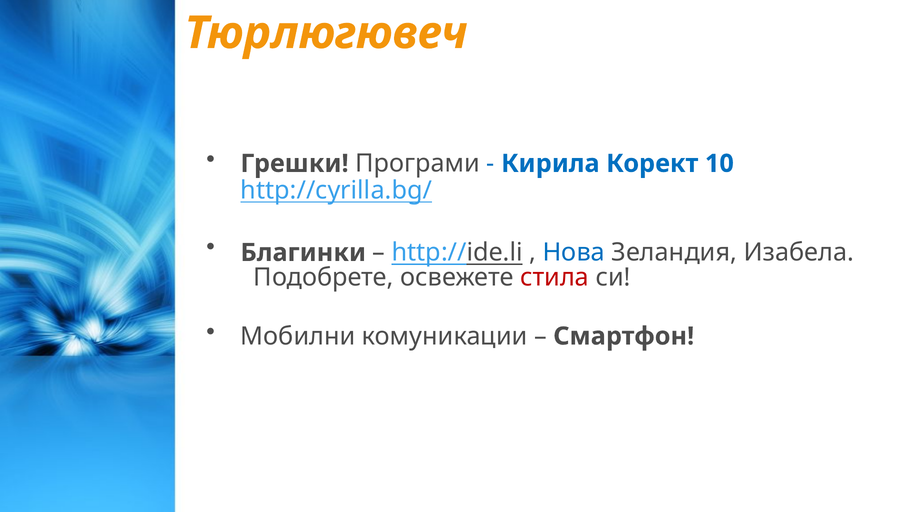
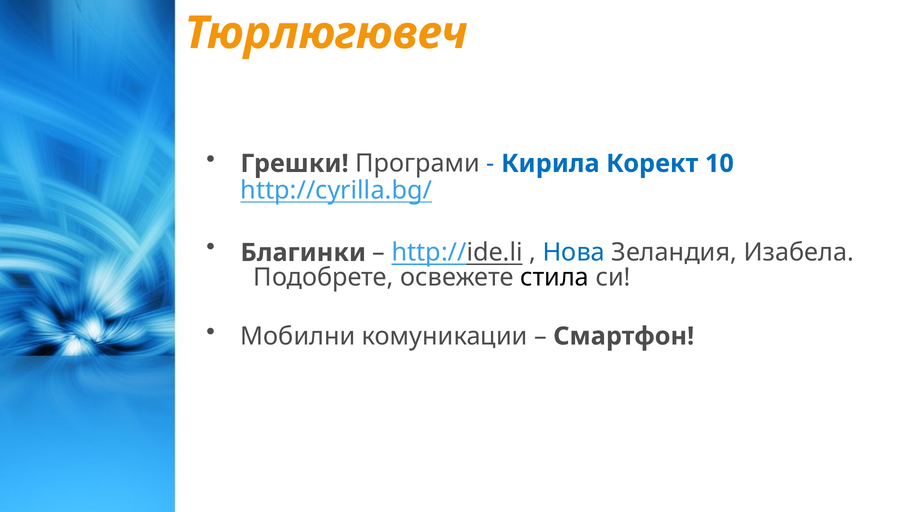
стила colour: red -> black
